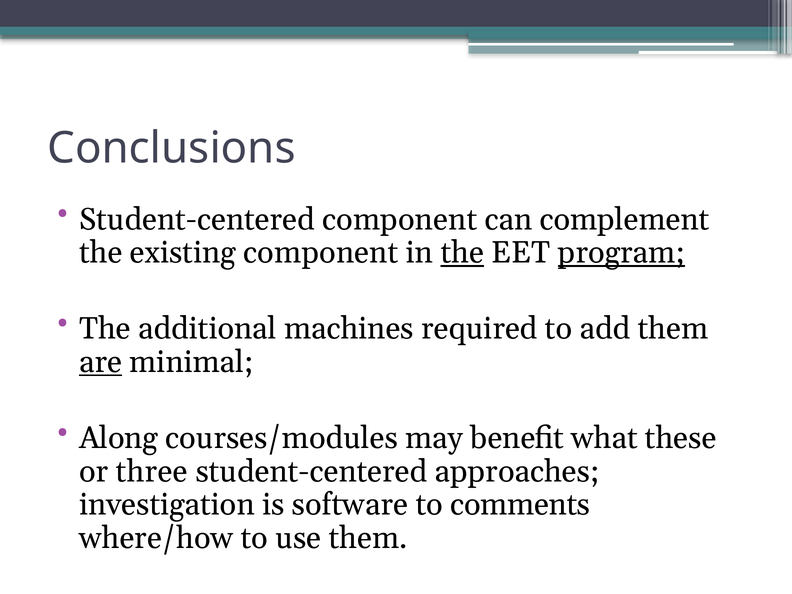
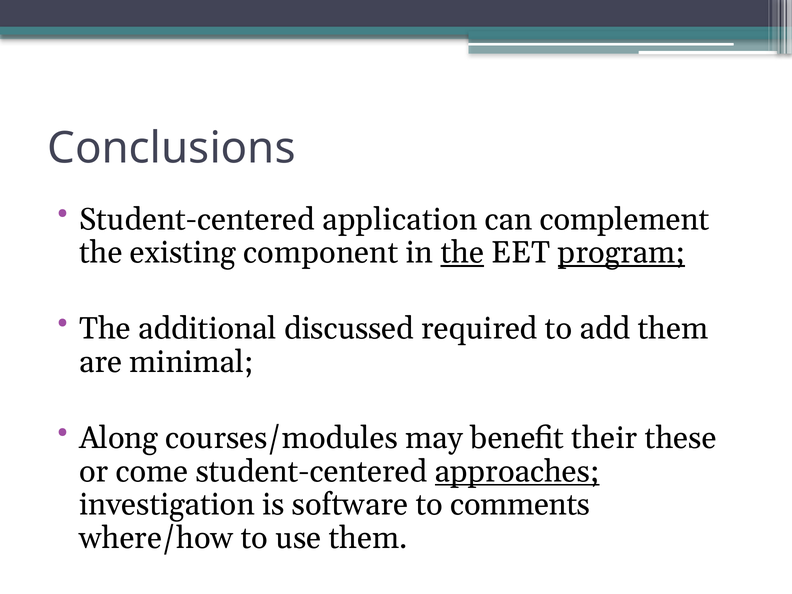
Student-centered component: component -> application
machines: machines -> discussed
are underline: present -> none
what: what -> their
three: three -> come
approaches underline: none -> present
